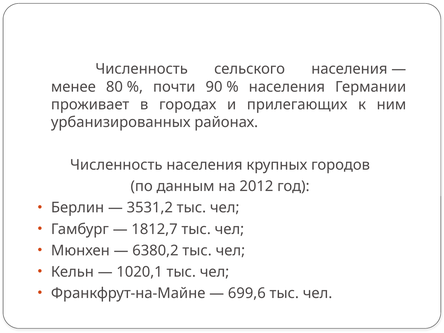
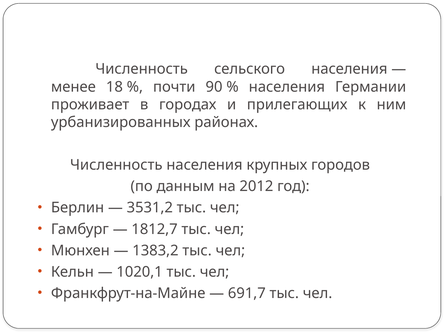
80: 80 -> 18
6380,2: 6380,2 -> 1383,2
699,6: 699,6 -> 691,7
